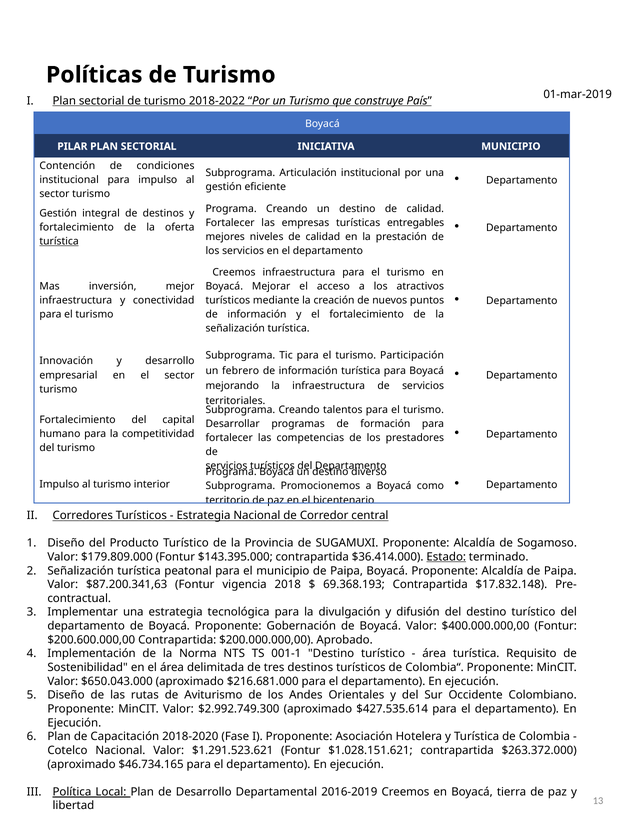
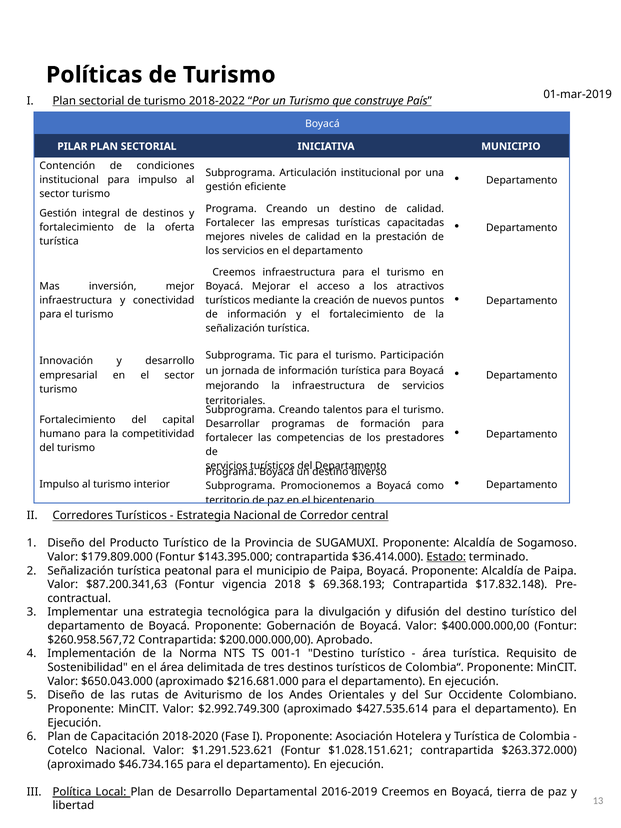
entregables: entregables -> capacitadas
turística at (59, 241) underline: present -> none
febrero: febrero -> jornada
$200.600.000,00: $200.600.000,00 -> $260.958.567,72
